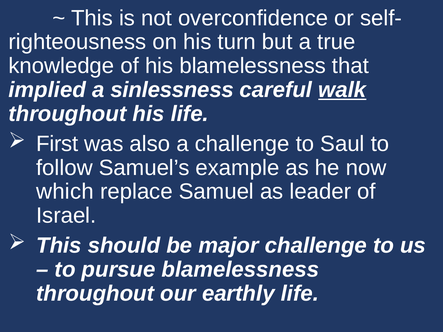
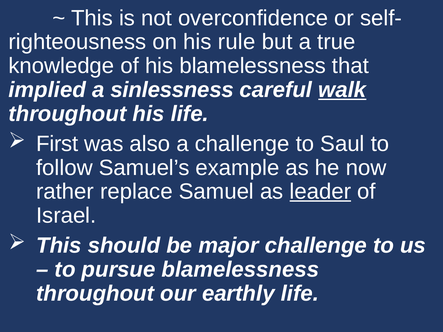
turn: turn -> rule
which: which -> rather
leader underline: none -> present
